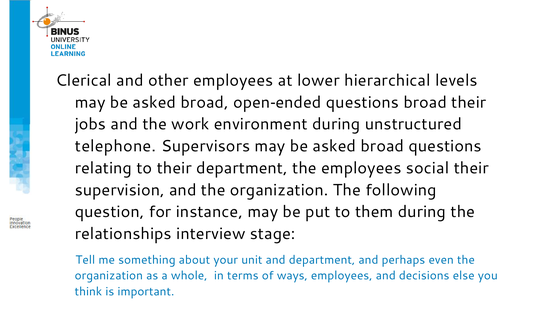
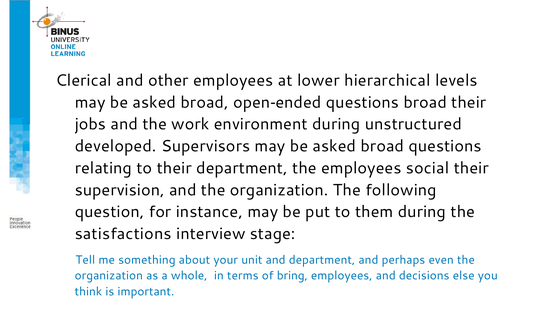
telephone: telephone -> developed
relationships: relationships -> satisfactions
ways: ways -> bring
